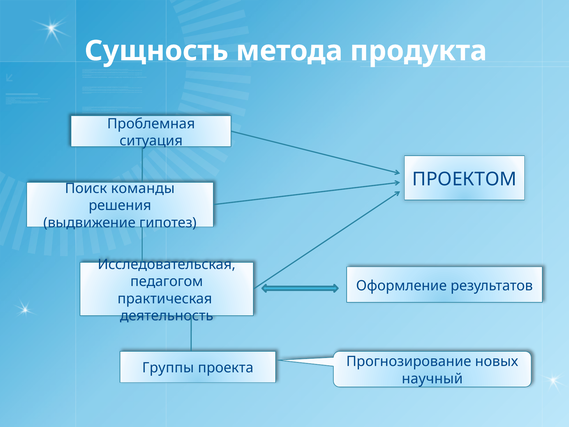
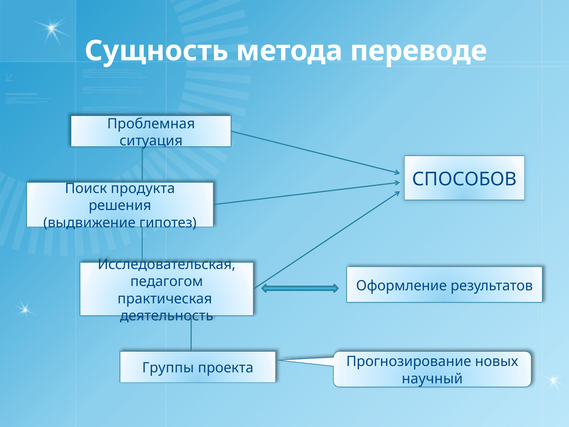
продукта: продукта -> переводе
ПРОЕКТОМ: ПРОЕКТОМ -> СПОСОБОВ
команды: команды -> продукта
